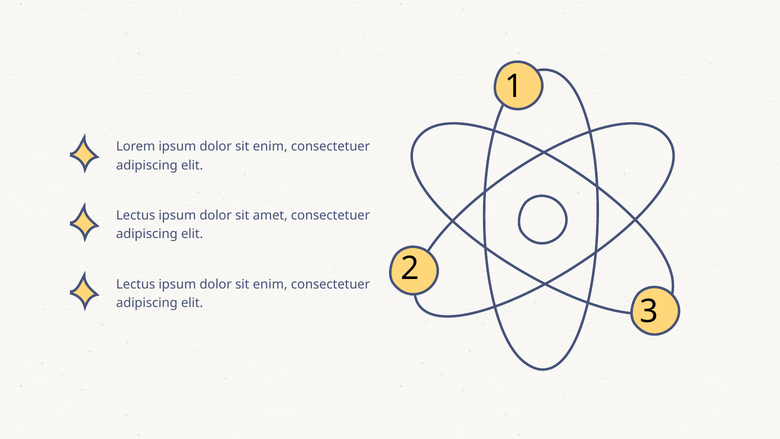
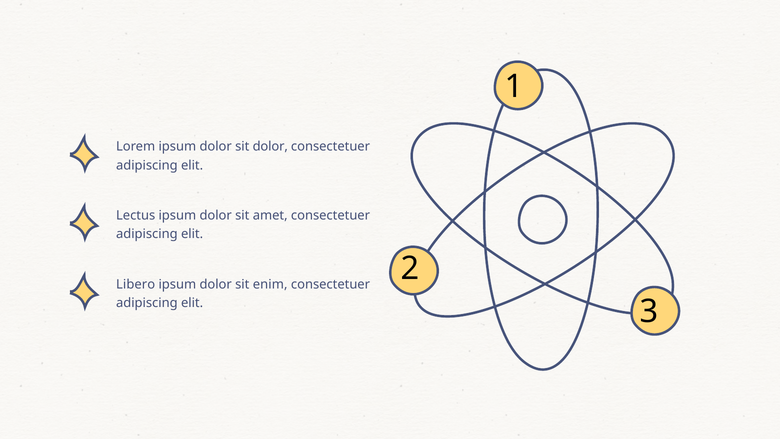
enim at (270, 147): enim -> dolor
Lectus at (136, 284): Lectus -> Libero
